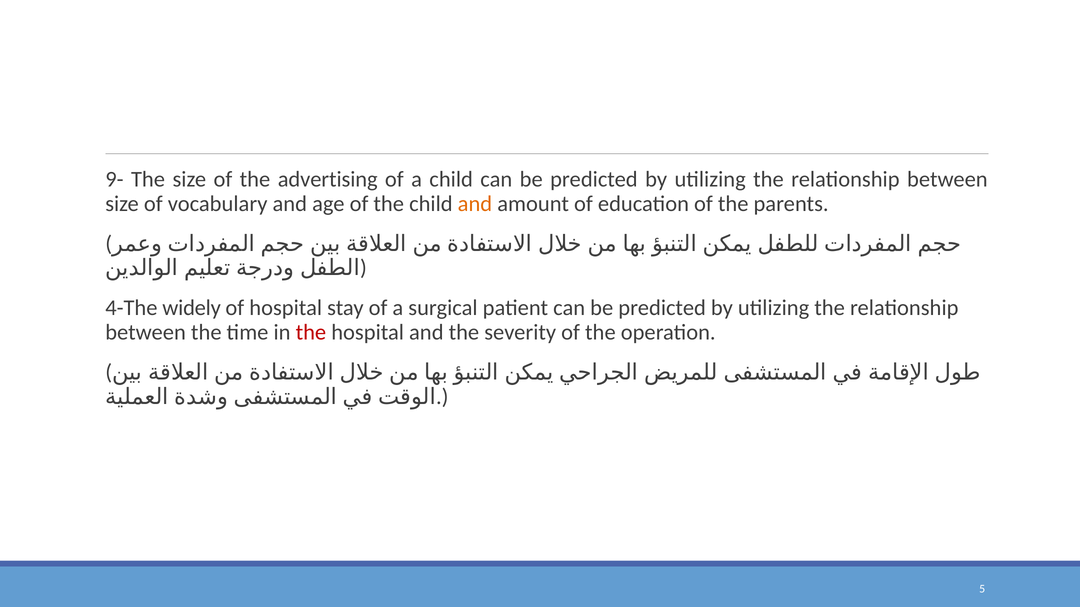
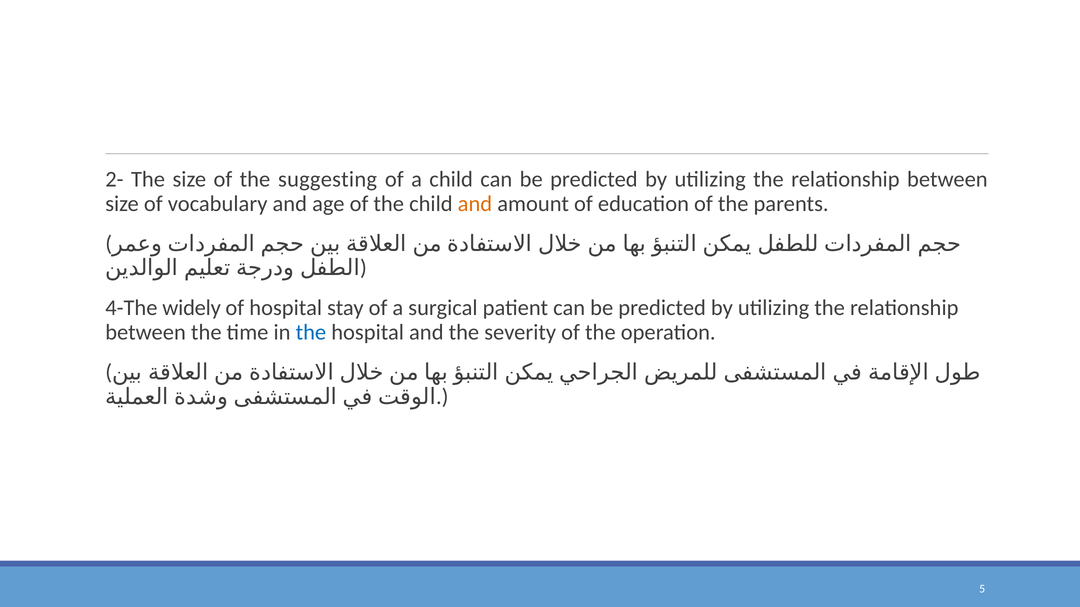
9-: 9- -> 2-
advertising: advertising -> suggesting
the at (311, 333) colour: red -> blue
